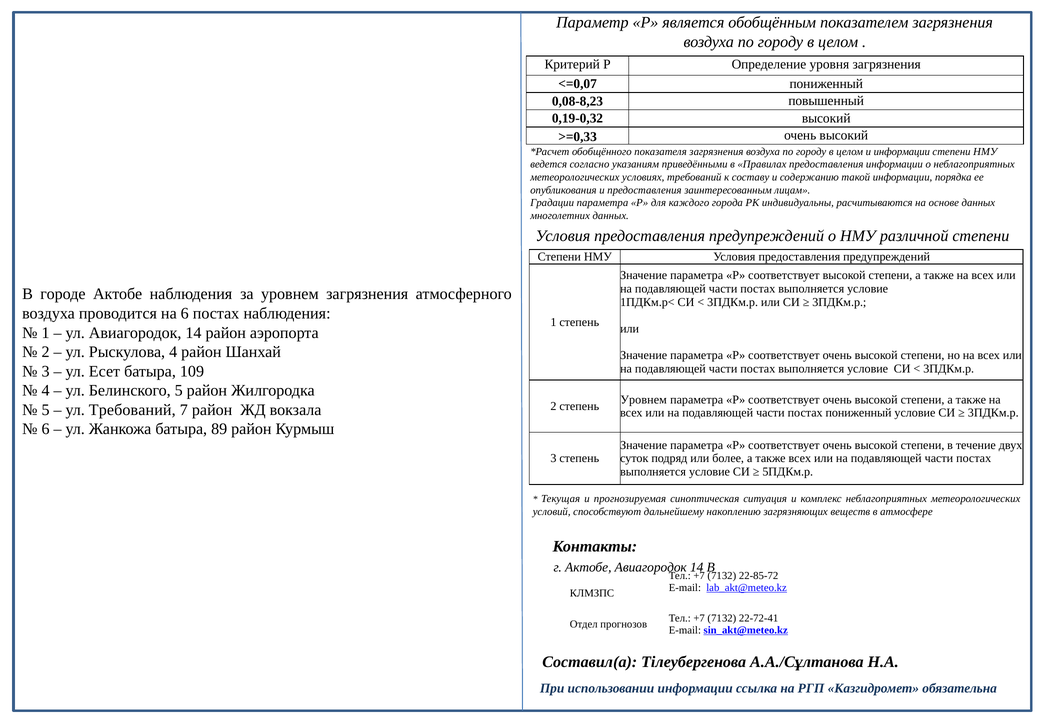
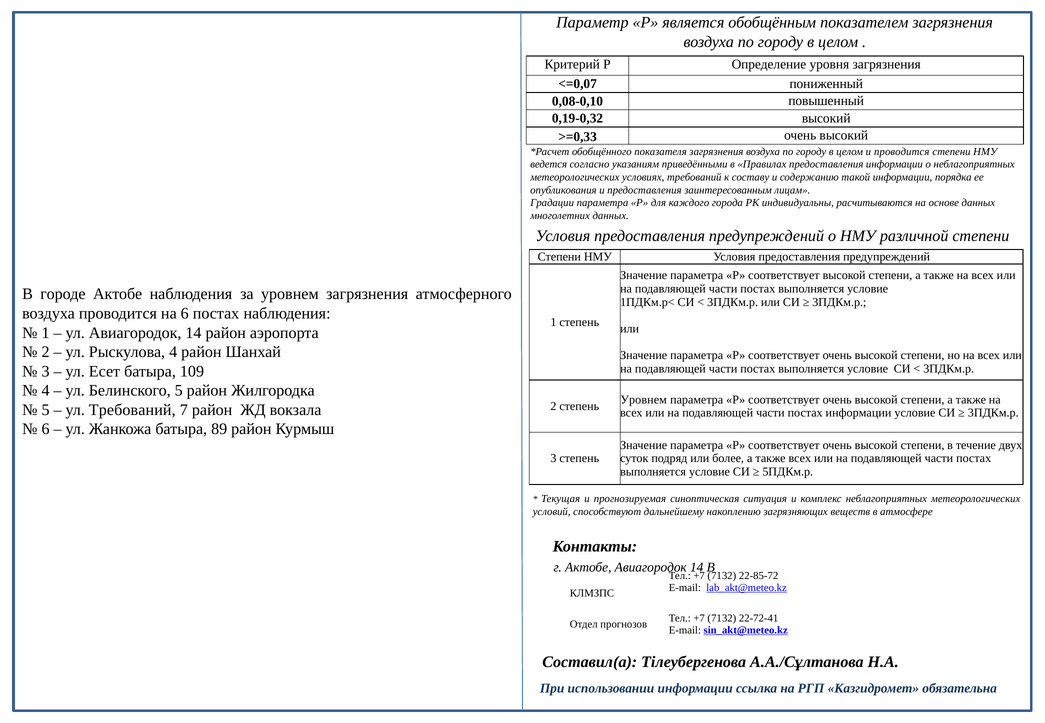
0,08-8,23: 0,08-8,23 -> 0,08-0,10
и информации: информации -> проводится
постах пониженный: пониженный -> информации
